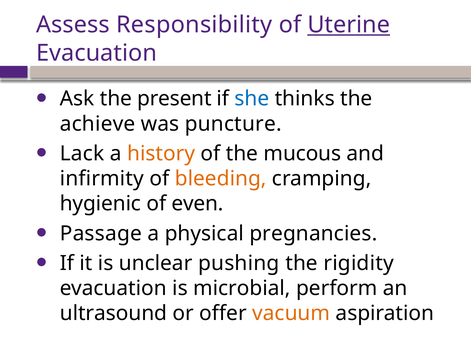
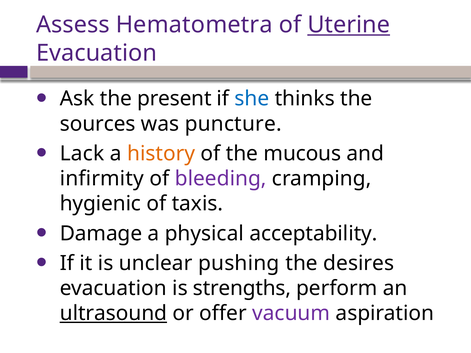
Responsibility: Responsibility -> Hematometra
achieve: achieve -> sources
bleeding colour: orange -> purple
even: even -> taxis
Passage: Passage -> Damage
pregnancies: pregnancies -> acceptability
rigidity: rigidity -> desires
microbial: microbial -> strengths
ultrasound underline: none -> present
vacuum colour: orange -> purple
